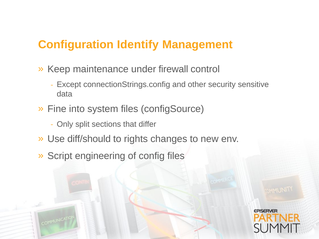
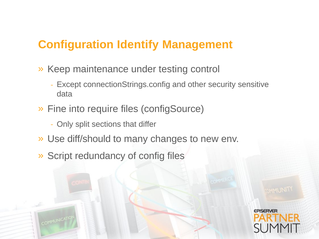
firewall: firewall -> testing
system: system -> require
rights: rights -> many
engineering: engineering -> redundancy
